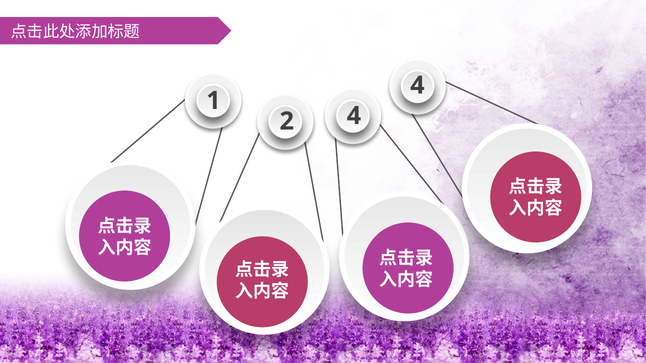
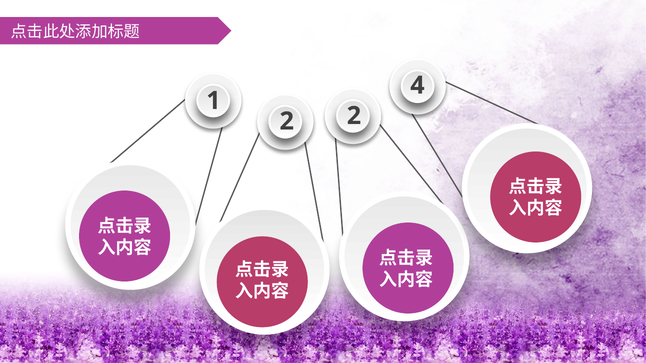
2 4: 4 -> 2
